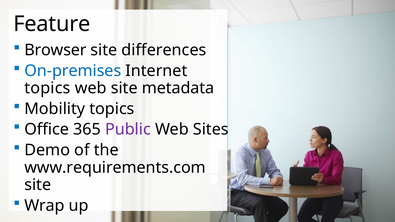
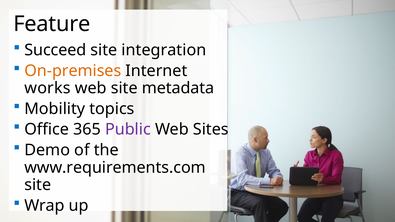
Browser: Browser -> Succeed
differences: differences -> integration
On-premises colour: blue -> orange
topics at (47, 88): topics -> works
